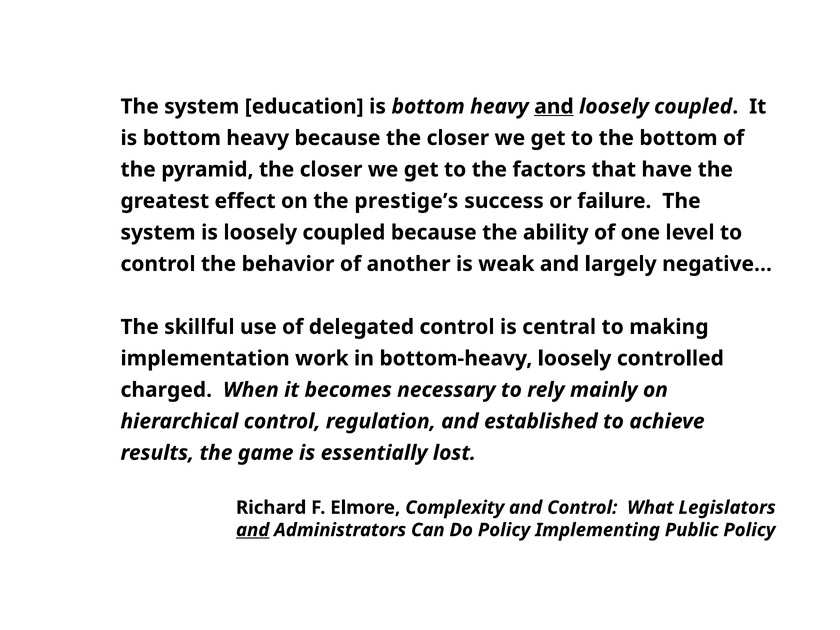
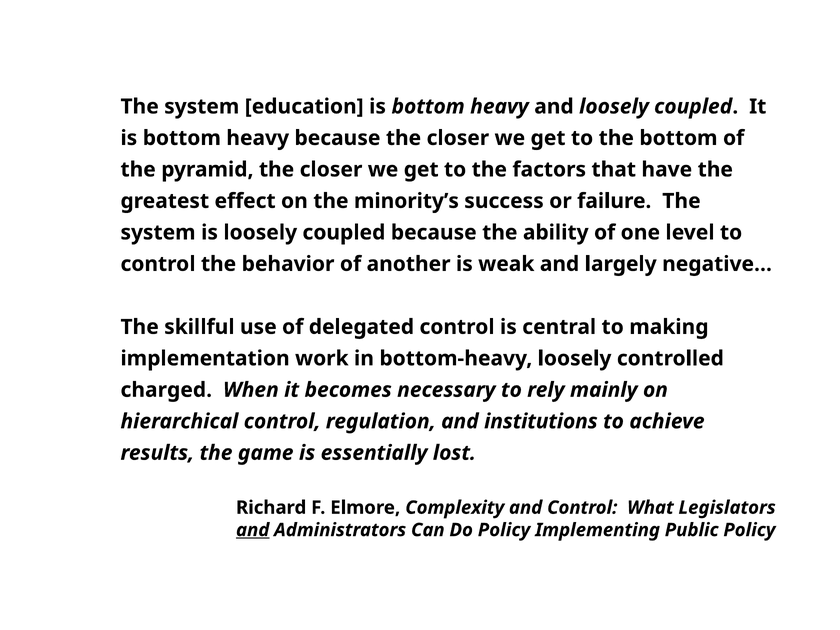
and at (554, 107) underline: present -> none
prestige’s: prestige’s -> minority’s
established: established -> institutions
